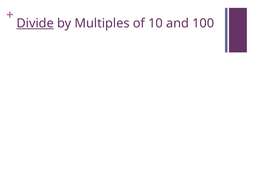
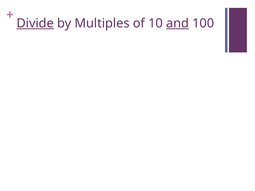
and underline: none -> present
